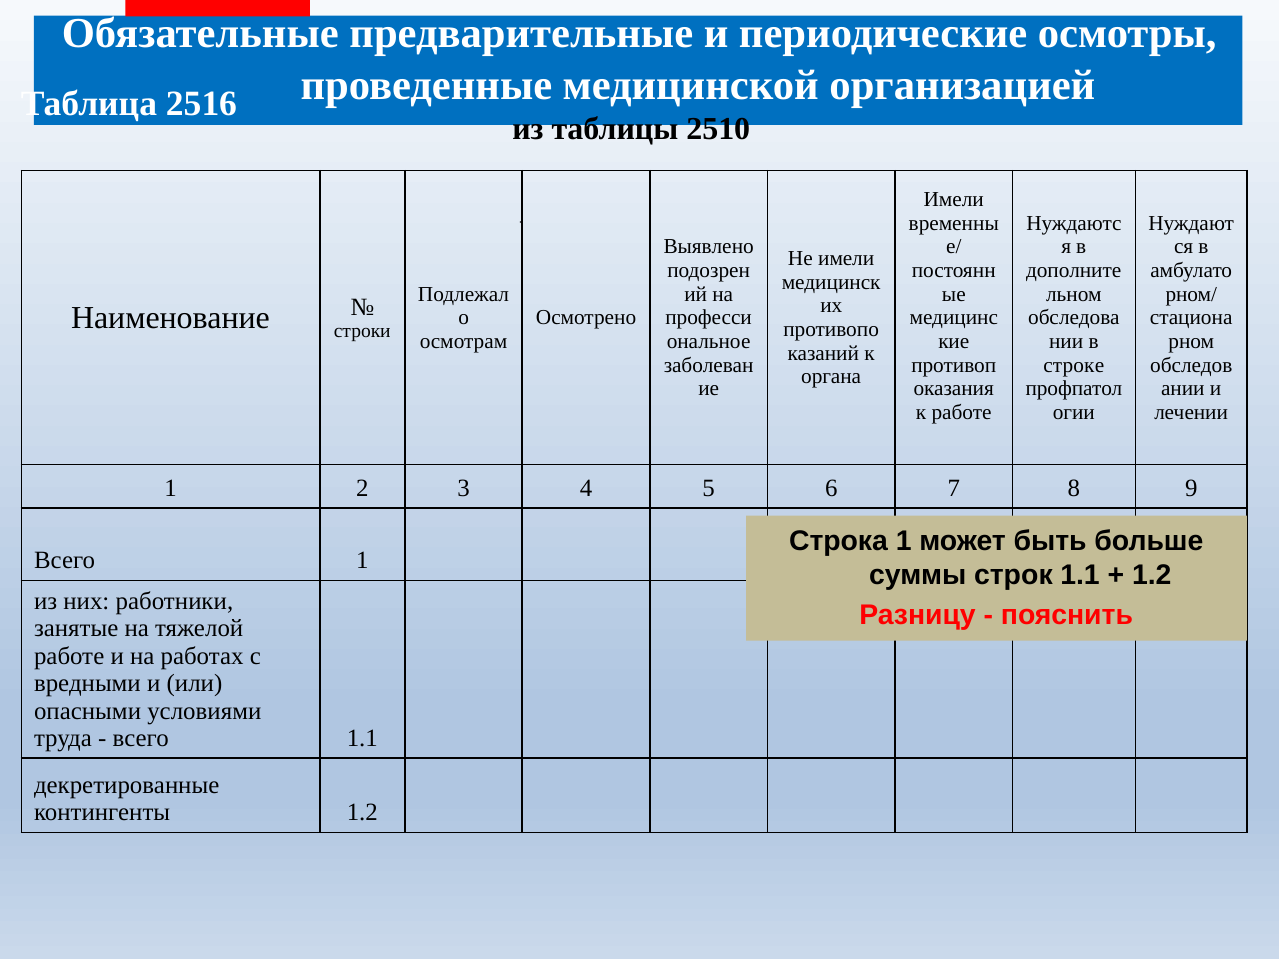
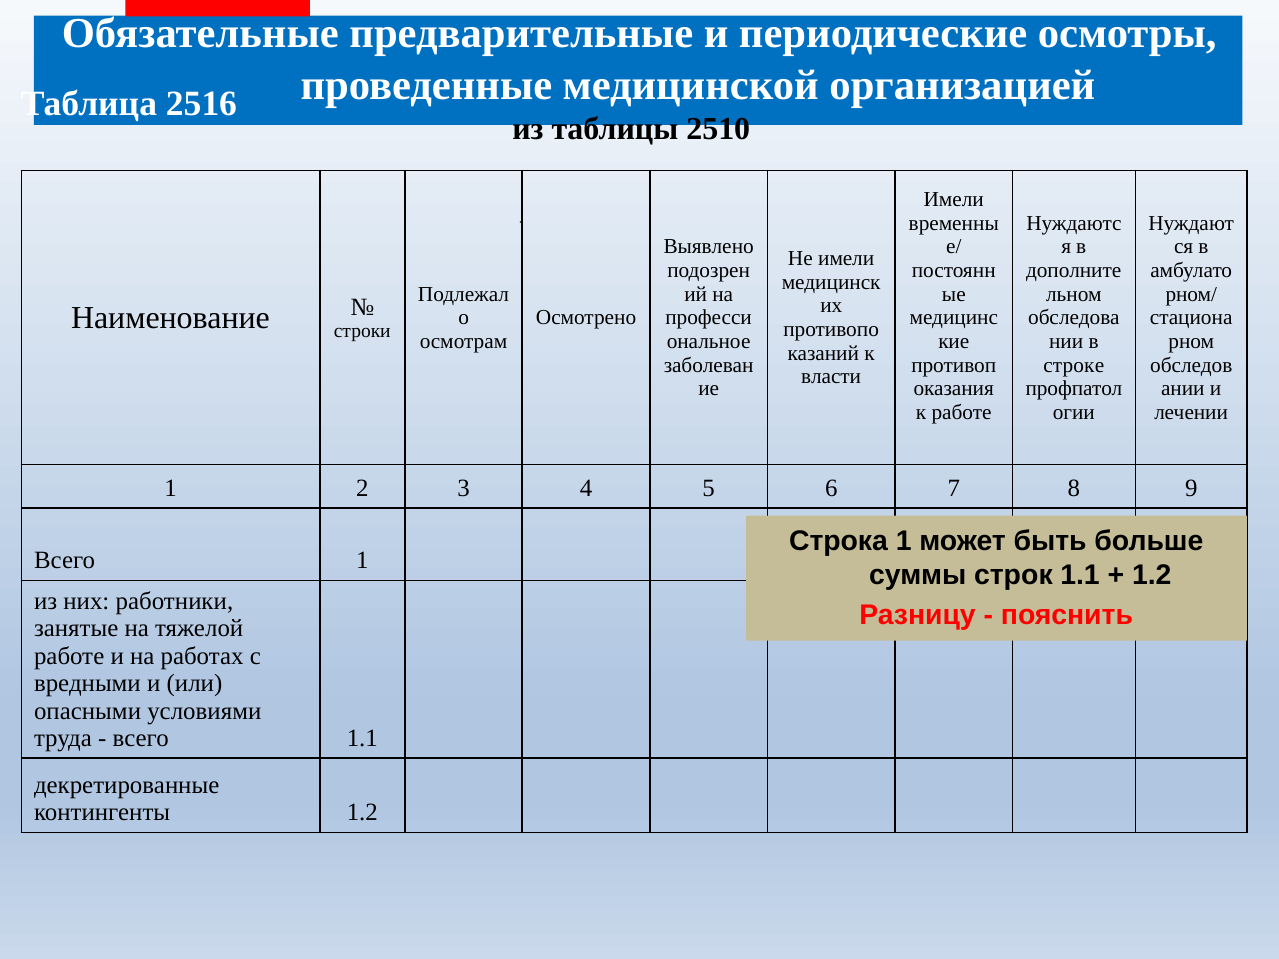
органа: органа -> власти
